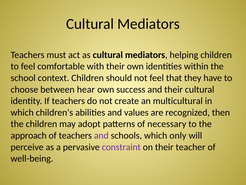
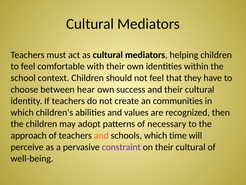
multicultural: multicultural -> communities
and at (101, 135) colour: purple -> orange
only: only -> time
on their teacher: teacher -> cultural
